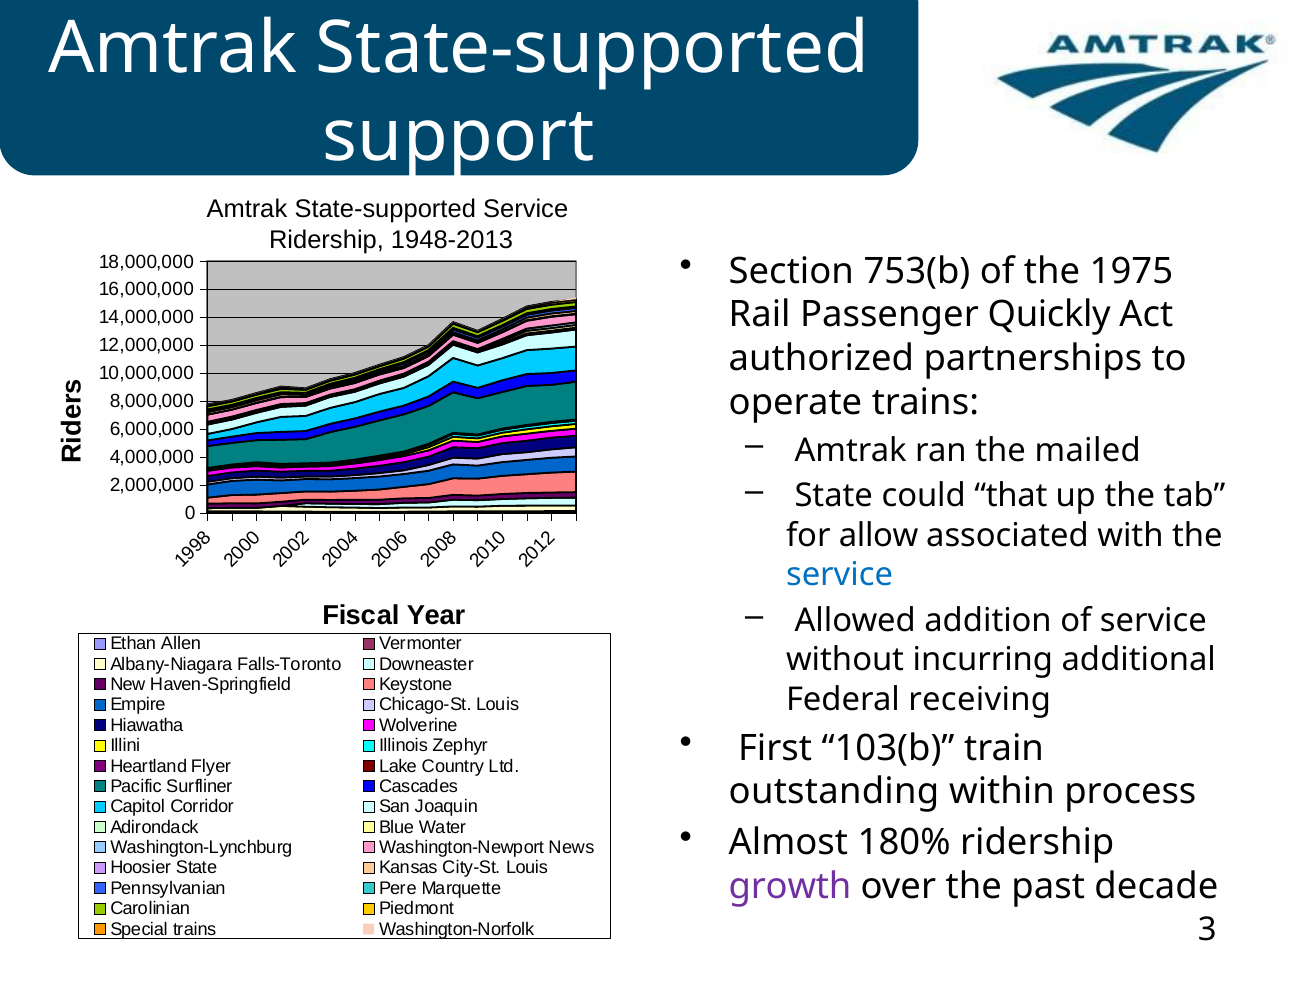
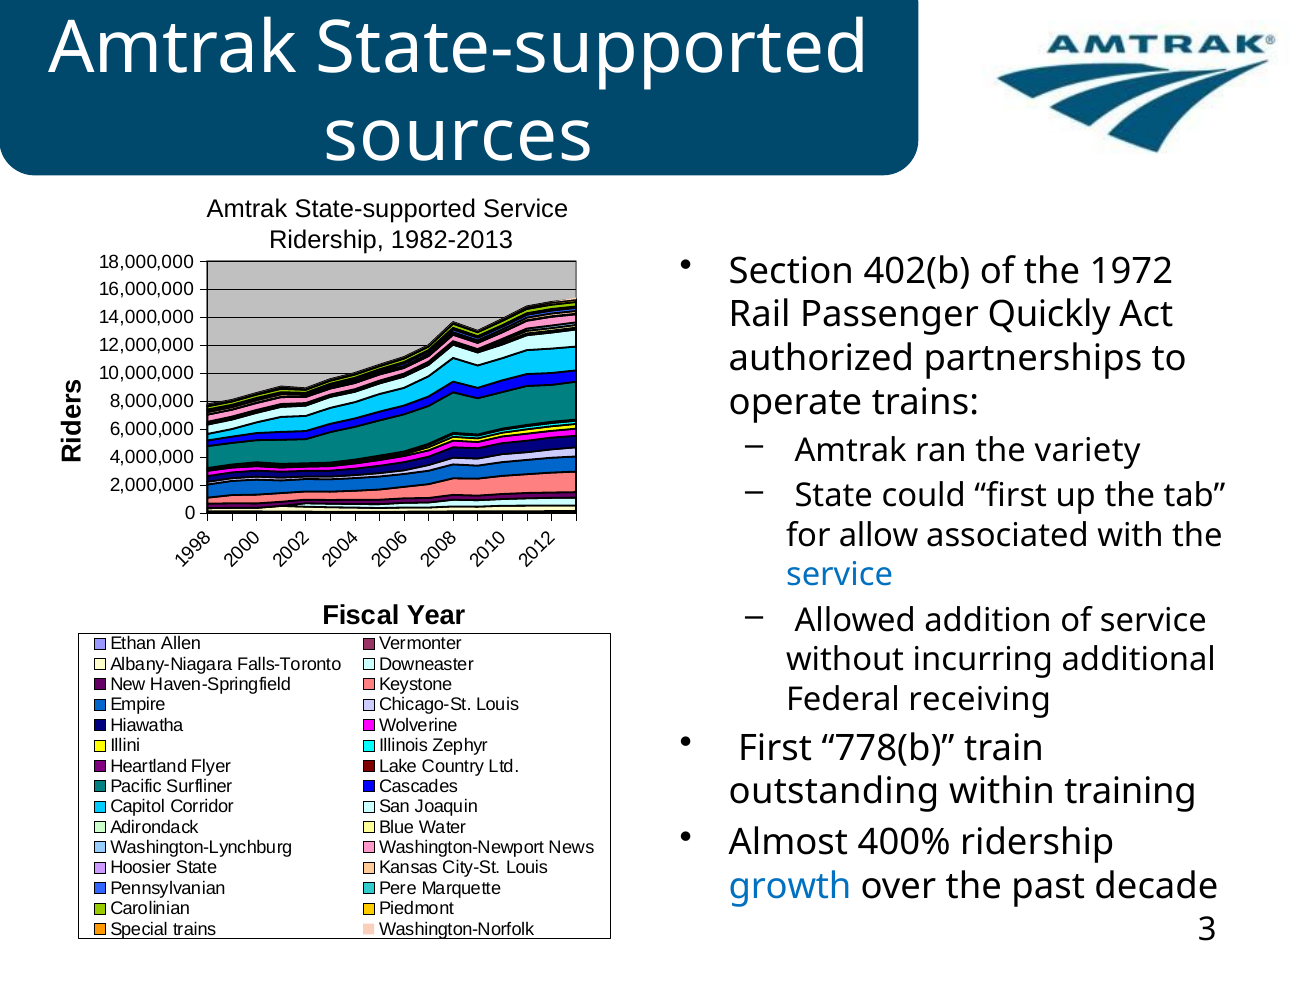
support: support -> sources
1948-2013: 1948-2013 -> 1982-2013
753(b: 753(b -> 402(b
1975: 1975 -> 1972
mailed: mailed -> variety
could that: that -> first
103(b: 103(b -> 778(b
process: process -> training
180%: 180% -> 400%
growth colour: purple -> blue
